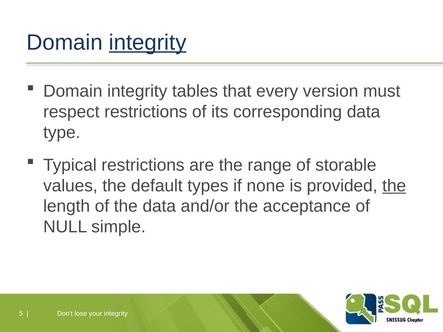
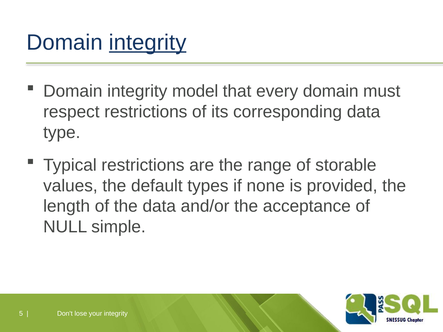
tables: tables -> model
every version: version -> domain
the at (394, 186) underline: present -> none
